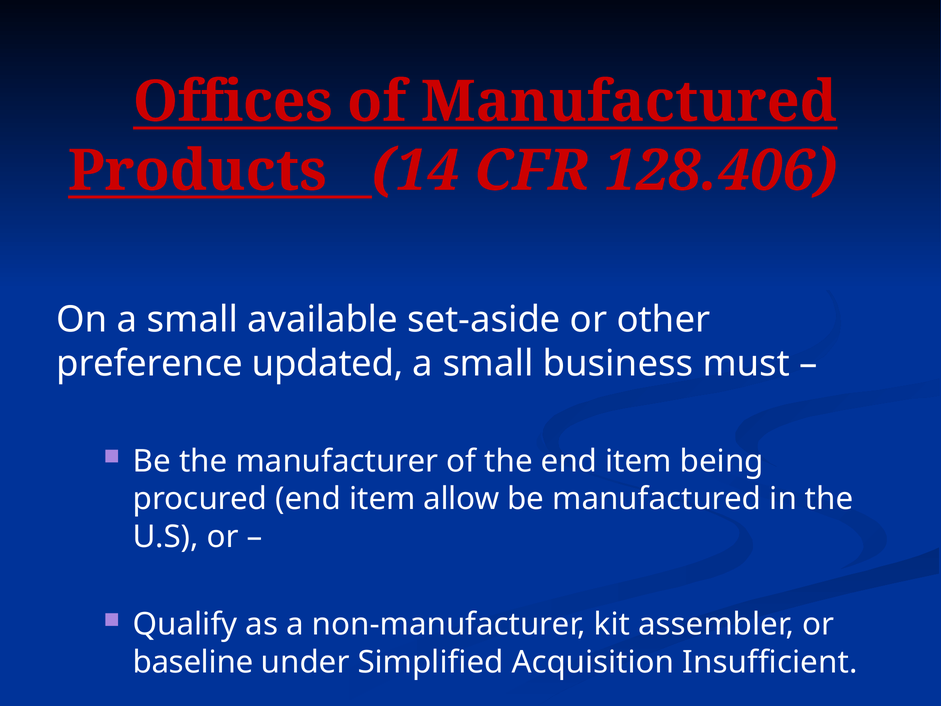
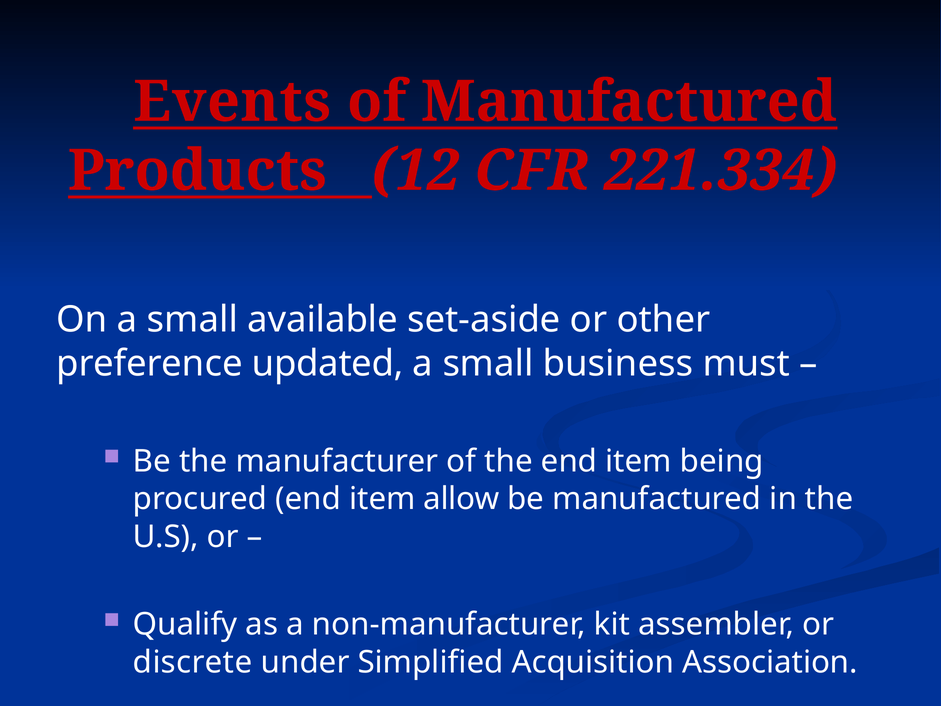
Offices: Offices -> Events
14: 14 -> 12
128.406: 128.406 -> 221.334
baseline: baseline -> discrete
Insufficient: Insufficient -> Association
